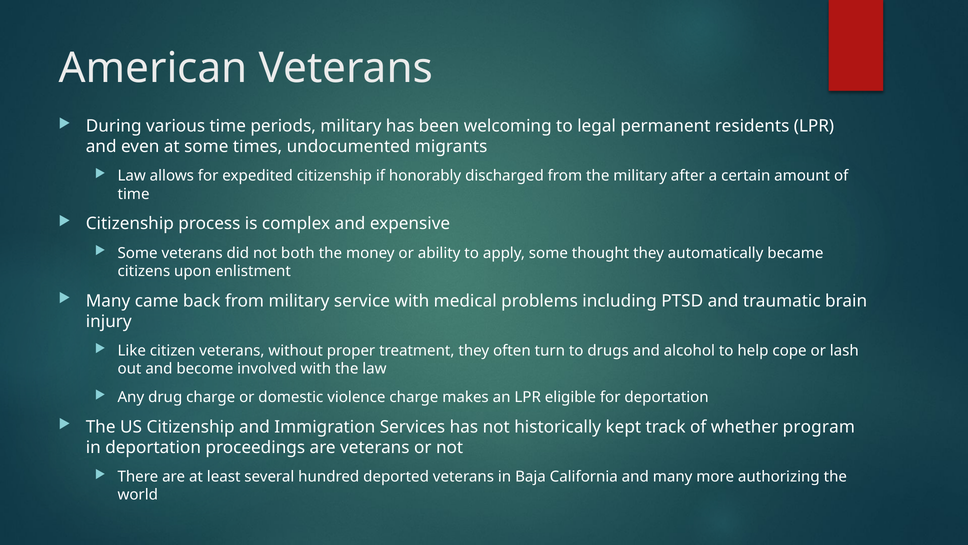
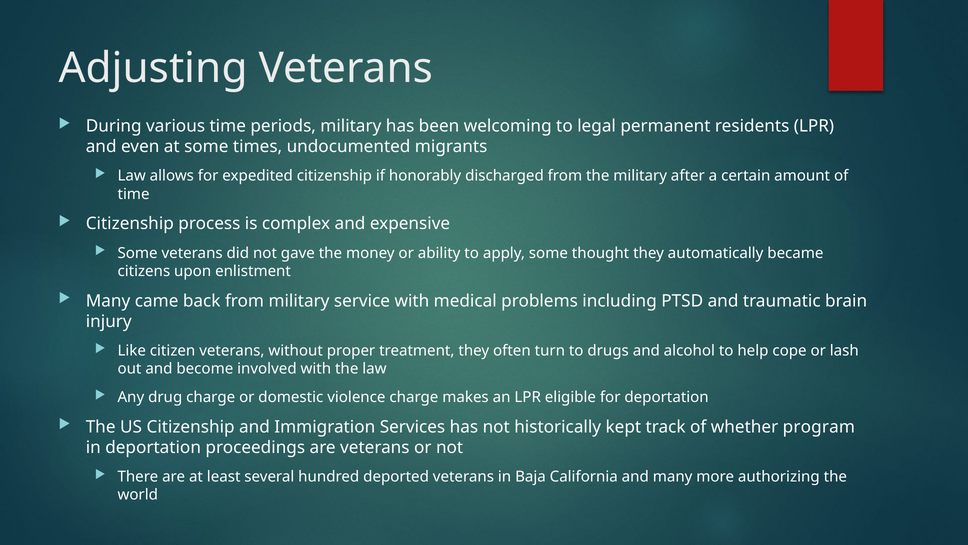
American: American -> Adjusting
both: both -> gave
